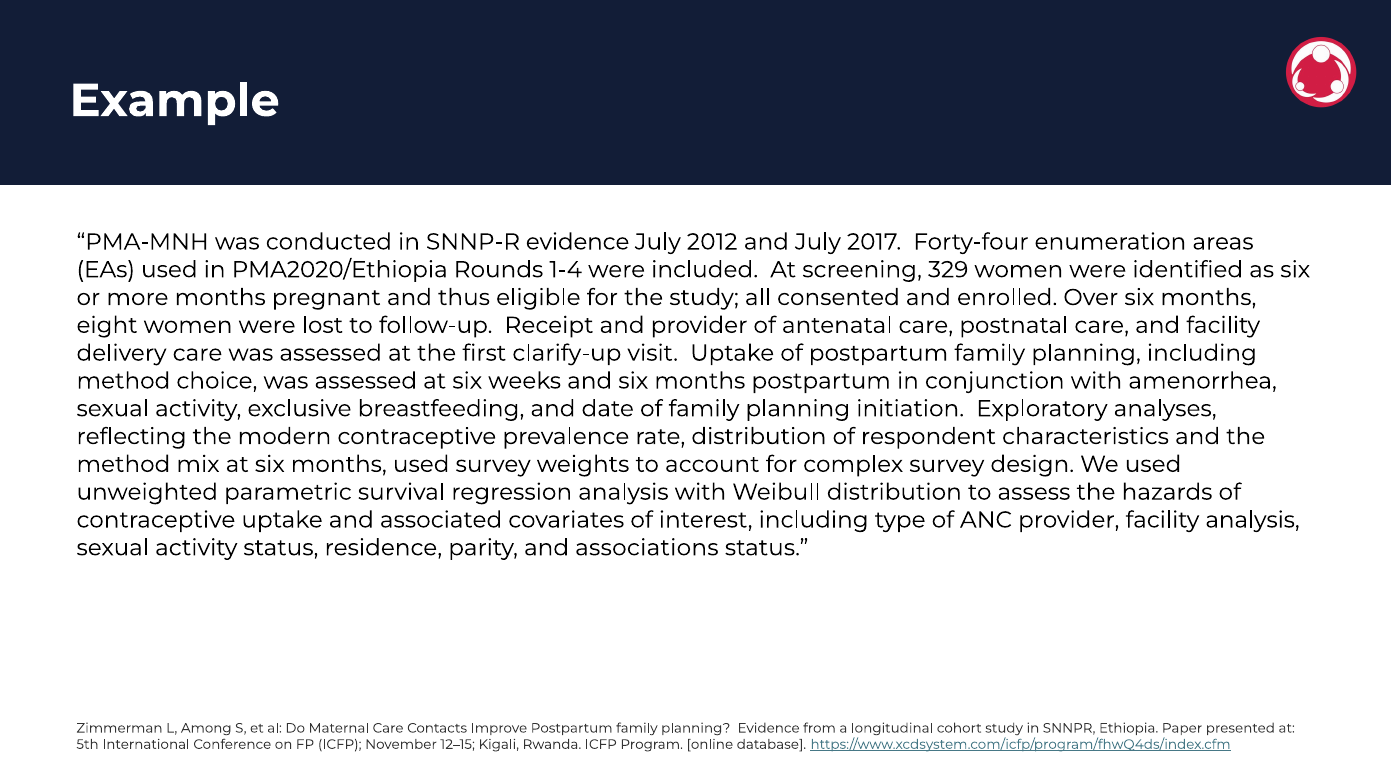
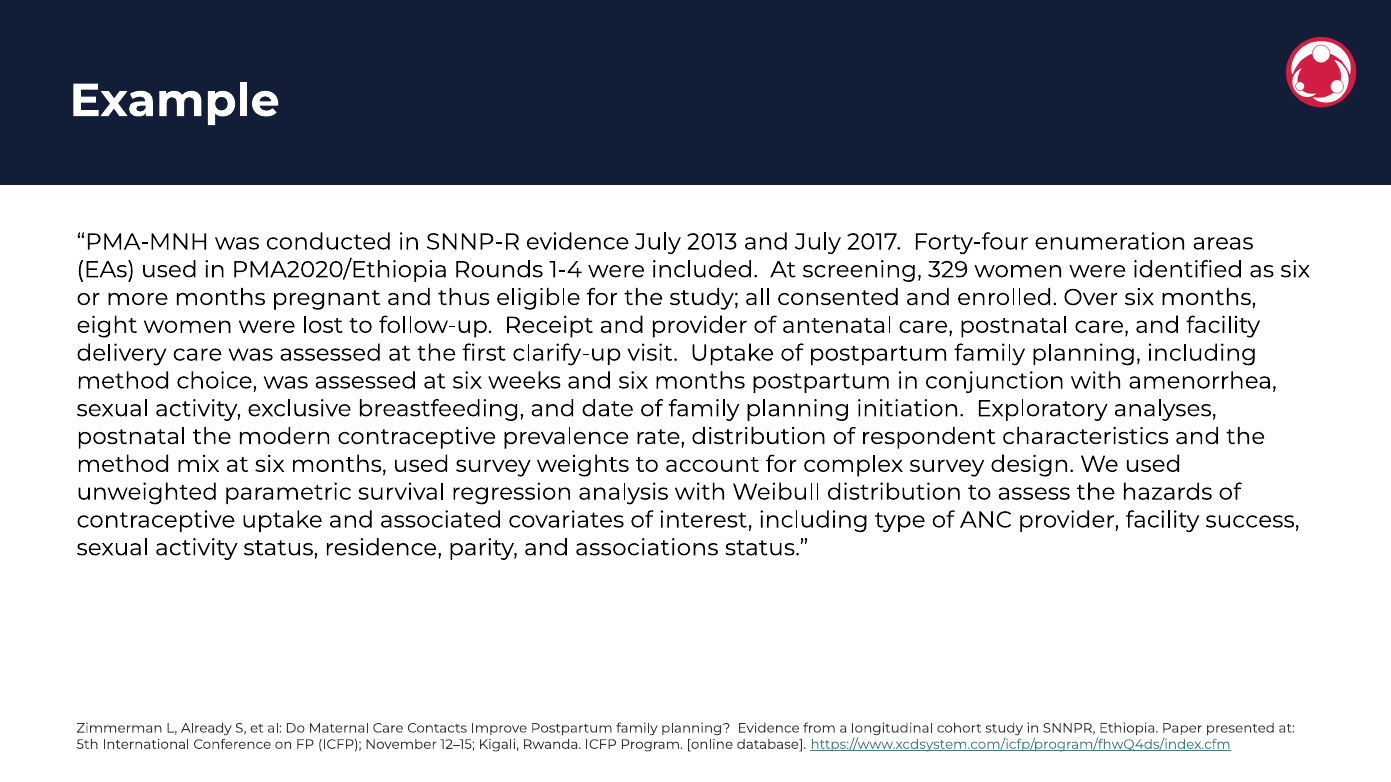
2012: 2012 -> 2013
reflecting at (132, 437): reflecting -> postnatal
facility analysis: analysis -> success
Among: Among -> Already
